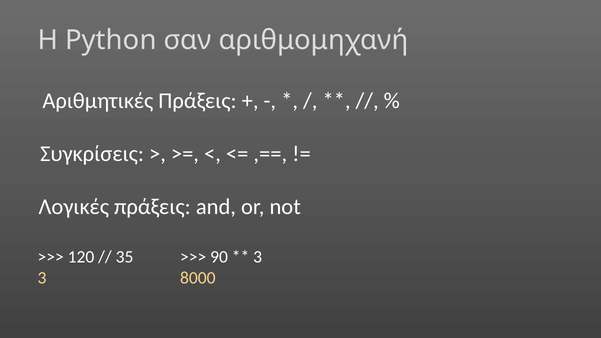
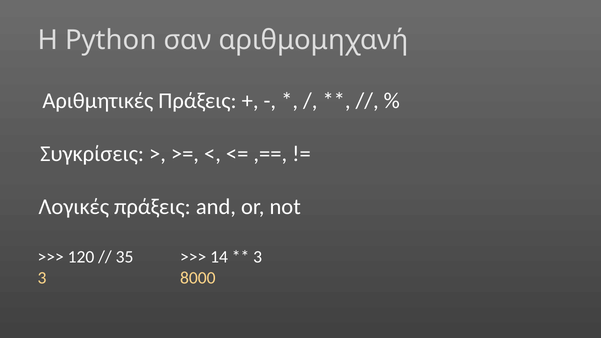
90: 90 -> 14
